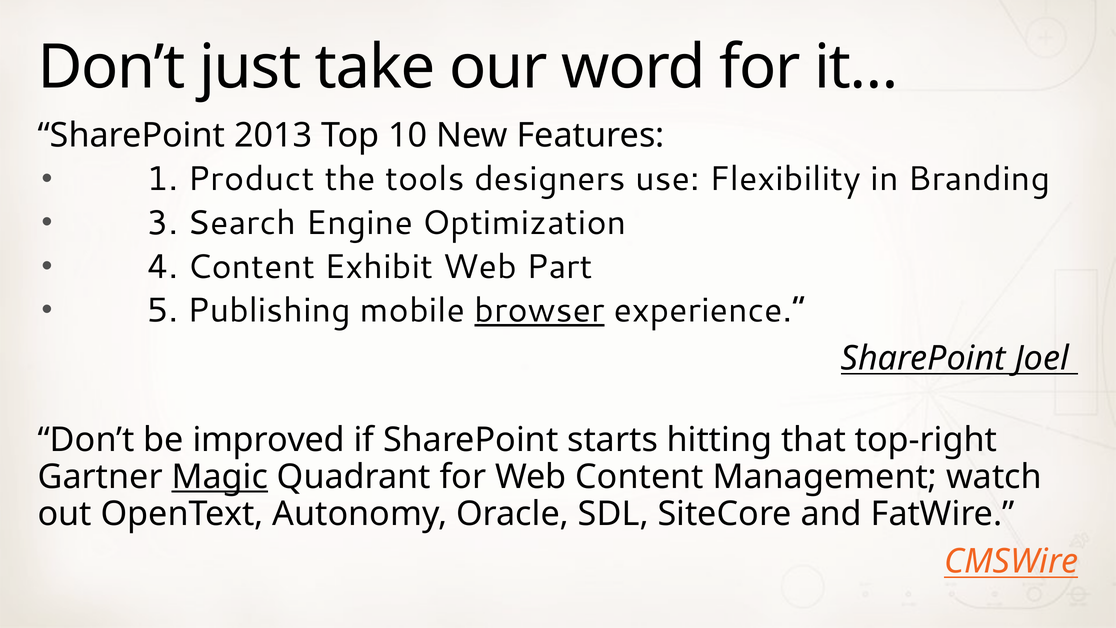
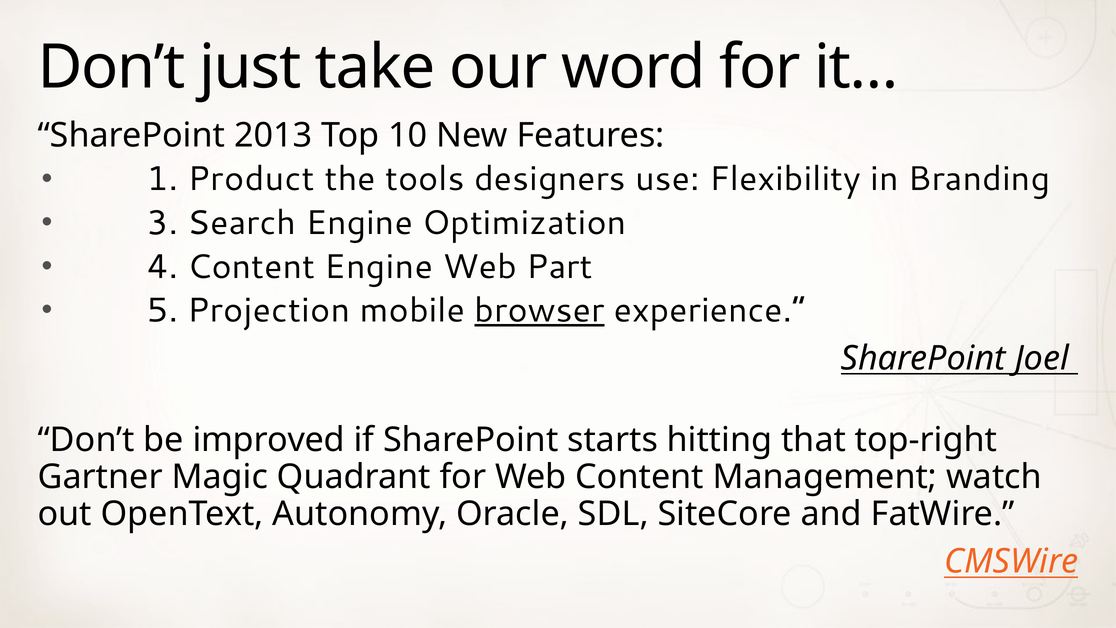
Content Exhibit: Exhibit -> Engine
Publishing: Publishing -> Projection
Magic underline: present -> none
